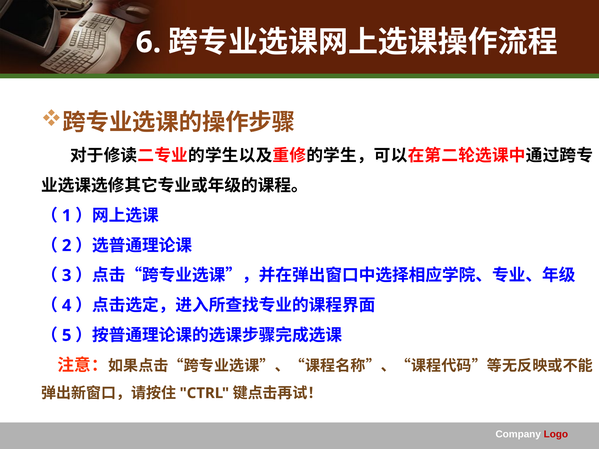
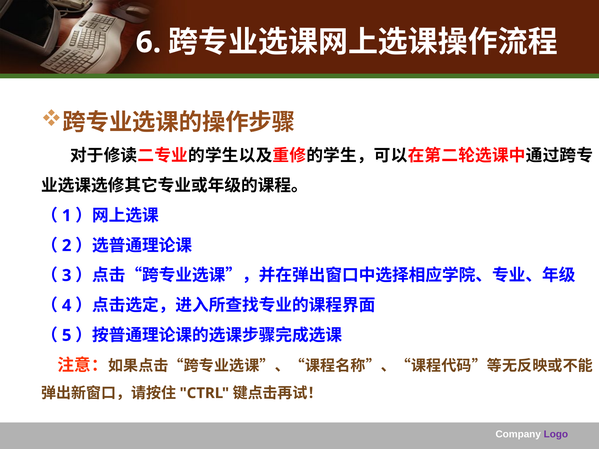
Logo colour: red -> purple
